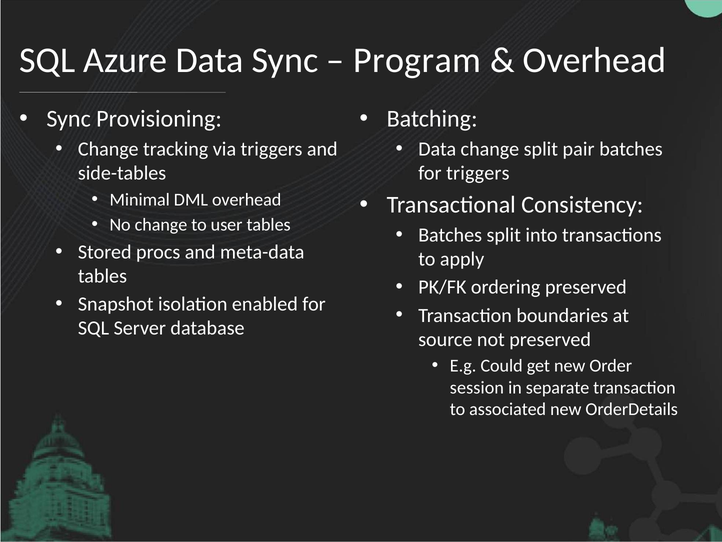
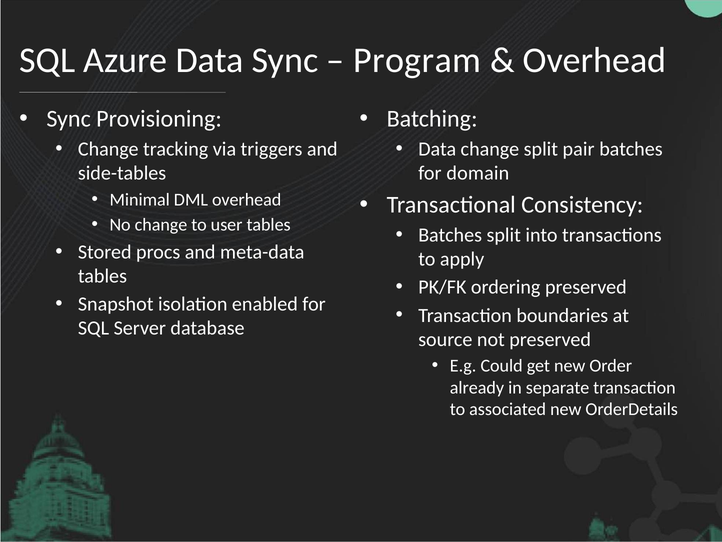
for triggers: triggers -> domain
session: session -> already
